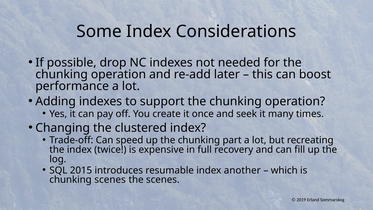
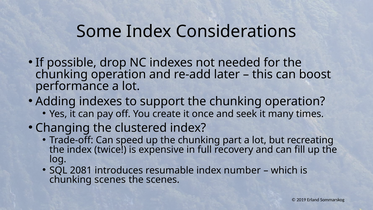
2015: 2015 -> 2081
another: another -> number
